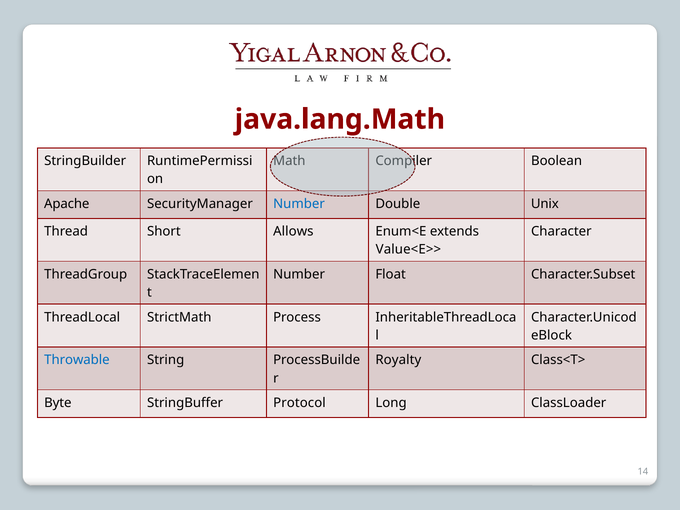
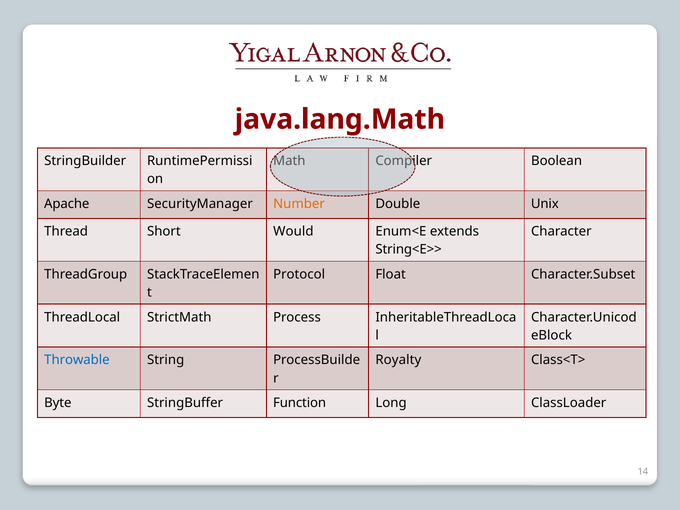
Number at (299, 204) colour: blue -> orange
Allows: Allows -> Would
Value<E>>: Value<E>> -> String<E>>
Number at (299, 274): Number -> Protocol
Protocol: Protocol -> Function
